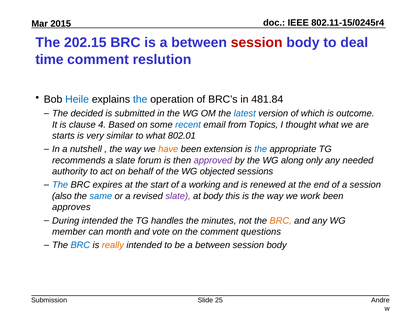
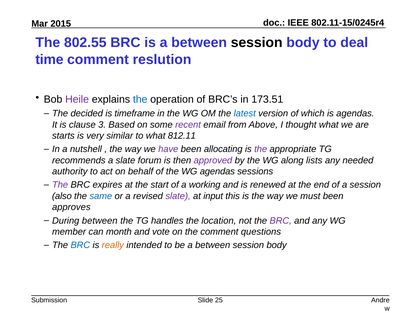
202.15: 202.15 -> 802.55
session at (257, 43) colour: red -> black
Heile colour: blue -> purple
481.84: 481.84 -> 173.51
submitted: submitted -> timeframe
is outcome: outcome -> agendas
4: 4 -> 3
recent colour: blue -> purple
Topics: Topics -> Above
802.01: 802.01 -> 812.11
have colour: orange -> purple
extension: extension -> allocating
the at (261, 149) colour: blue -> purple
only: only -> lists
WG objected: objected -> agendas
The at (60, 185) colour: blue -> purple
at body: body -> input
work: work -> must
During intended: intended -> between
minutes: minutes -> location
BRC at (281, 220) colour: orange -> purple
